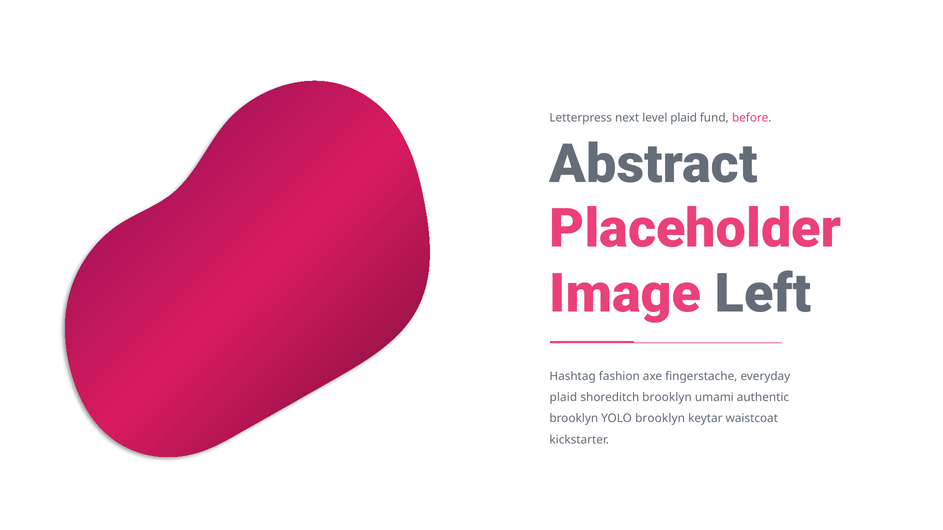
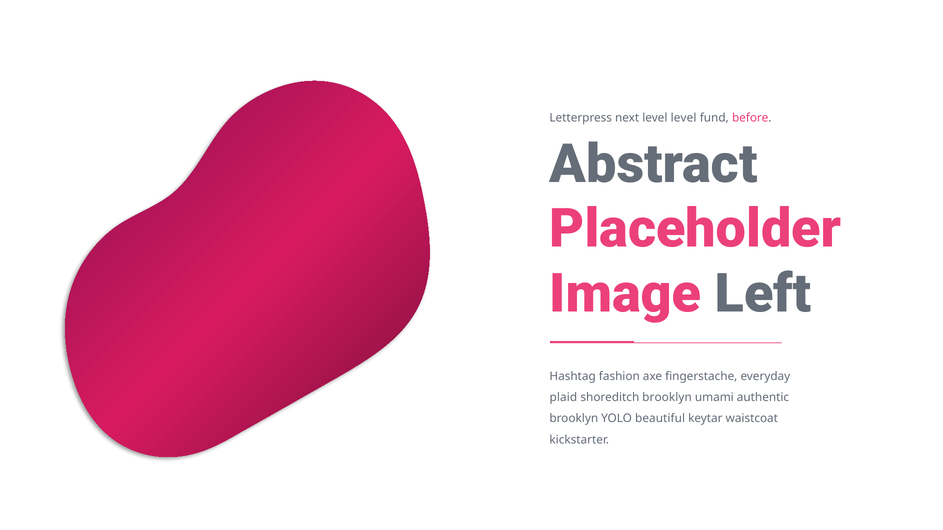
level plaid: plaid -> level
YOLO brooklyn: brooklyn -> beautiful
